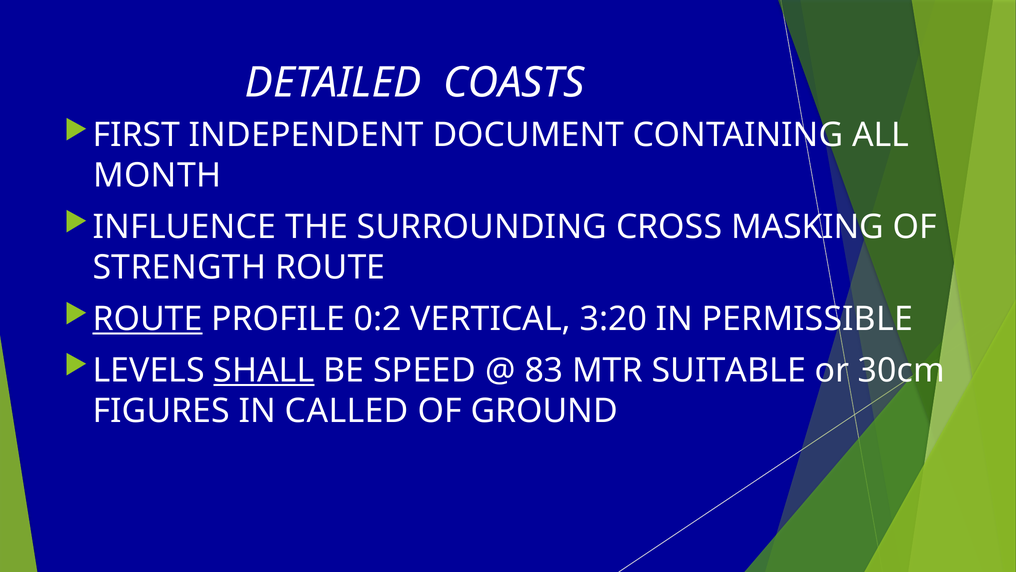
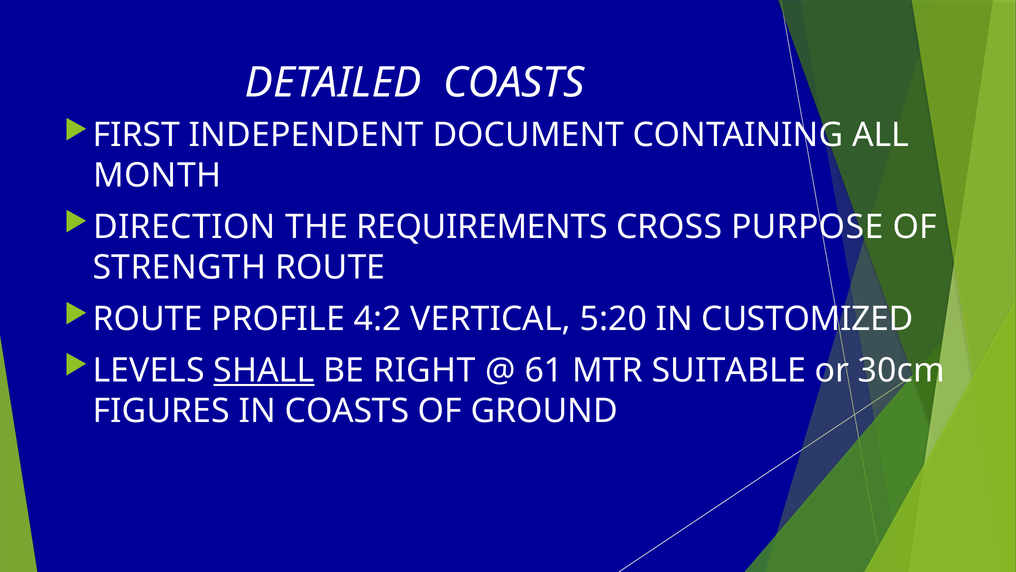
INFLUENCE: INFLUENCE -> DIRECTION
SURROUNDING: SURROUNDING -> REQUIREMENTS
MASKING: MASKING -> PURPOSE
ROUTE at (148, 319) underline: present -> none
0:2: 0:2 -> 4:2
3:20: 3:20 -> 5:20
PERMISSIBLE: PERMISSIBLE -> CUSTOMIZED
SPEED: SPEED -> RIGHT
83: 83 -> 61
IN CALLED: CALLED -> COASTS
